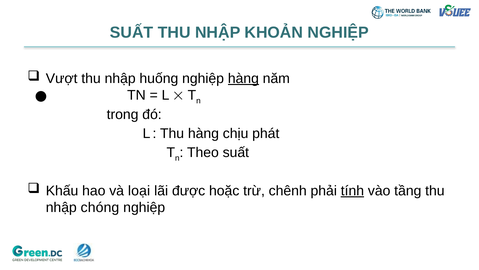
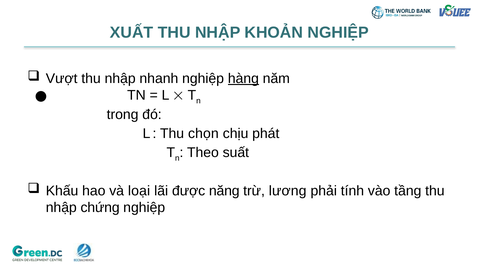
SUẤT at (132, 32): SUẤT -> XUẤT
huống: huống -> nhanh
Thu hàng: hàng -> chọn
hoặc: hoặc -> năng
chênh: chênh -> lương
tính underline: present -> none
chóng: chóng -> chứng
